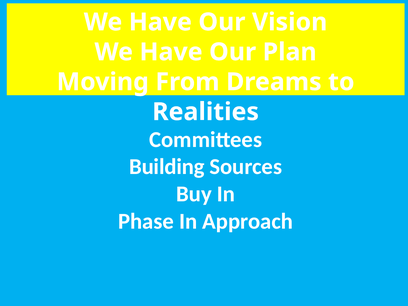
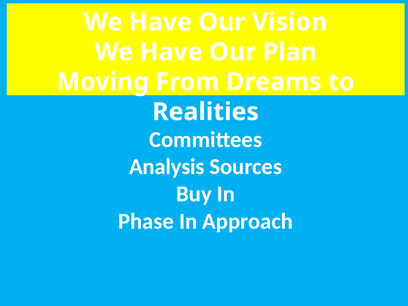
Building: Building -> Analysis
